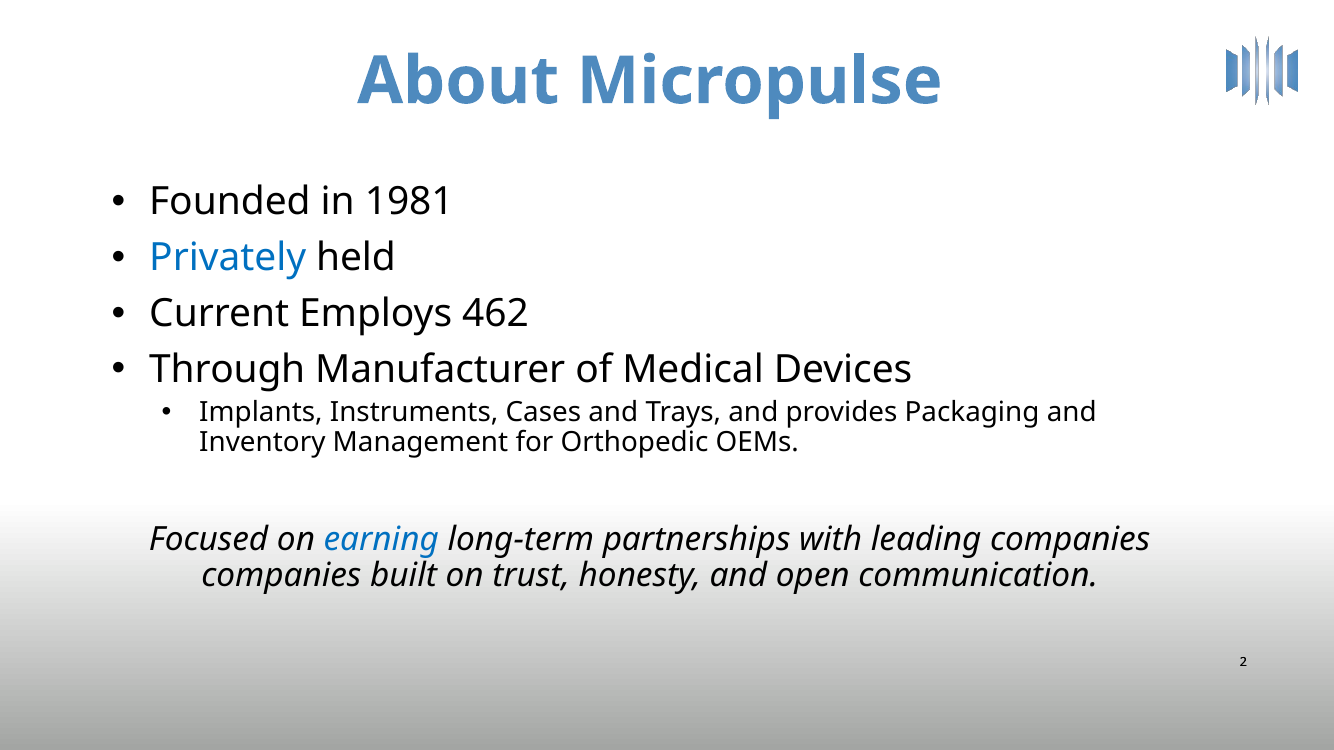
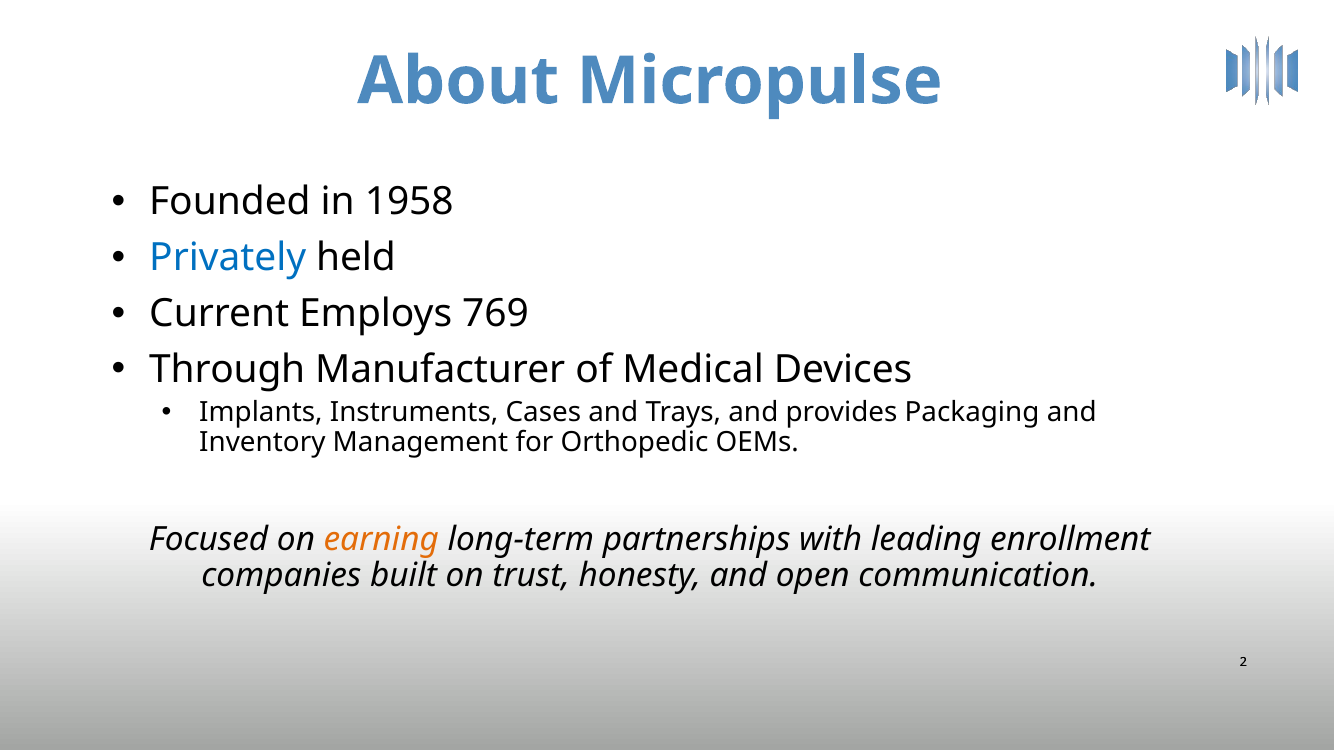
1981: 1981 -> 1958
462: 462 -> 769
earning colour: blue -> orange
leading companies: companies -> enrollment
